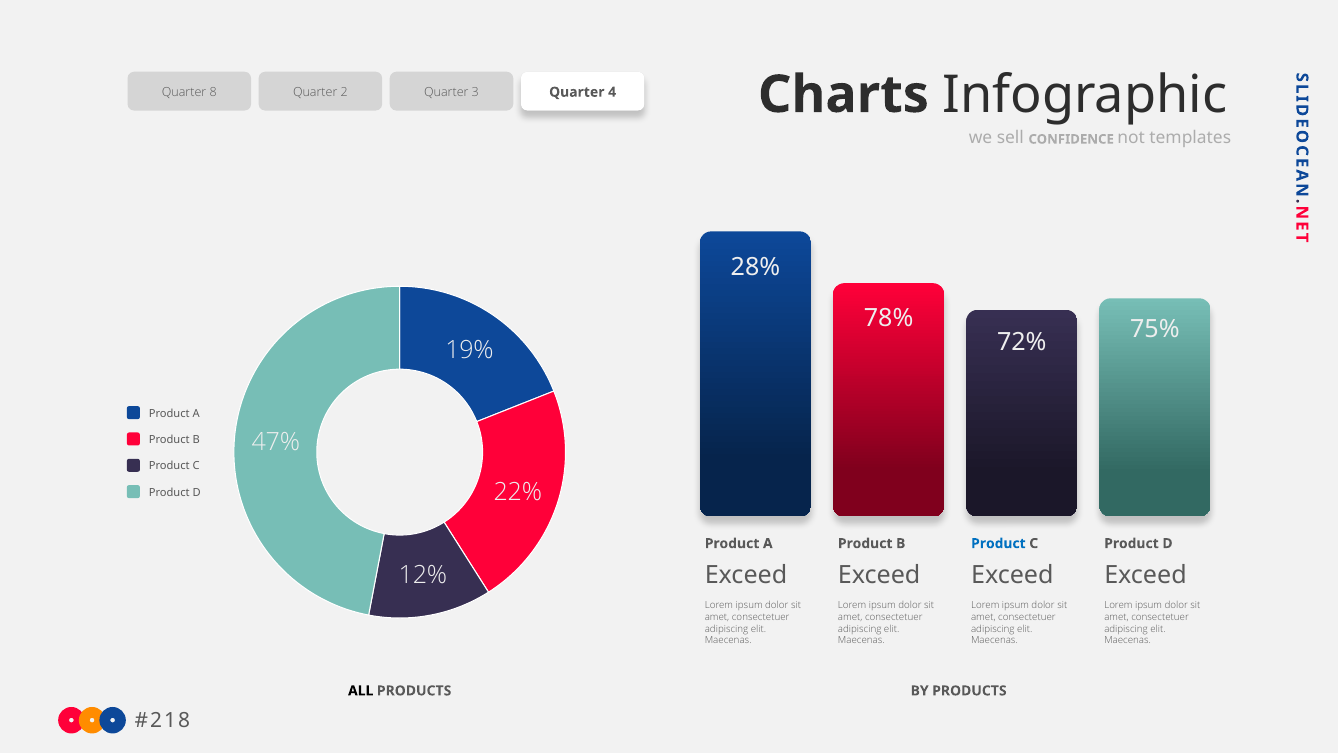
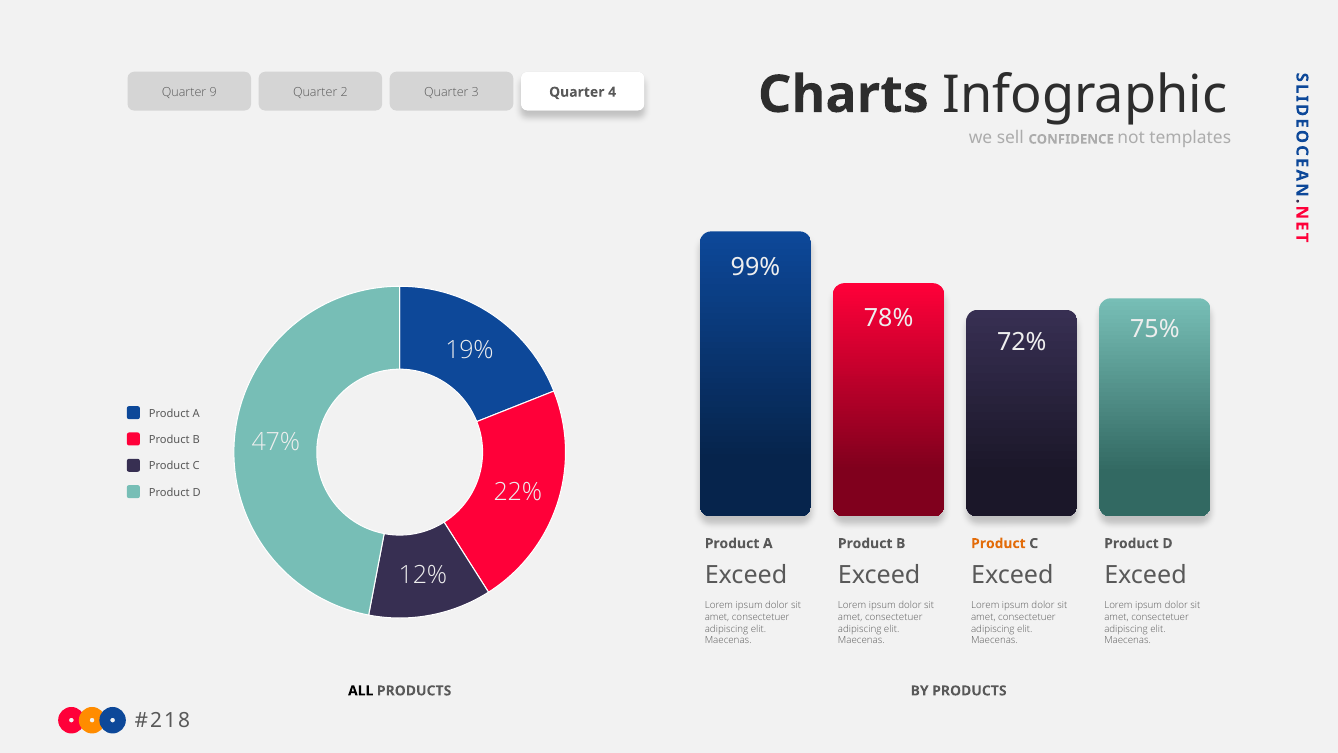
8: 8 -> 9
28%: 28% -> 99%
Product at (998, 543) colour: blue -> orange
